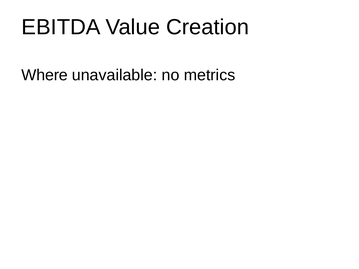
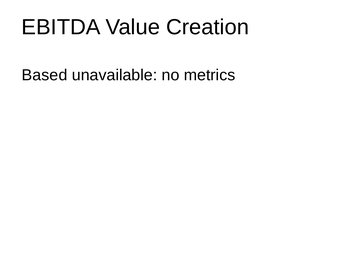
Where: Where -> Based
